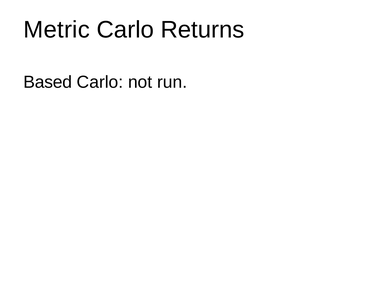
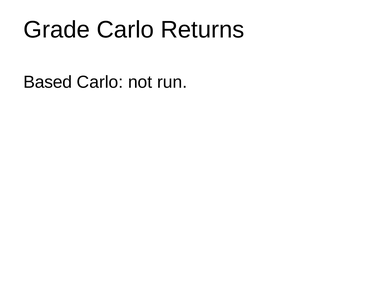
Metric: Metric -> Grade
